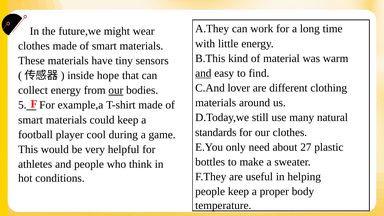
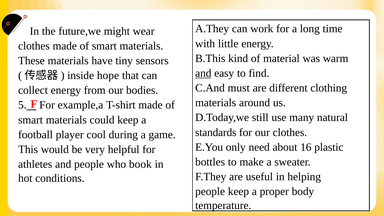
lover: lover -> must
our at (116, 90) underline: present -> none
27: 27 -> 16
think: think -> book
